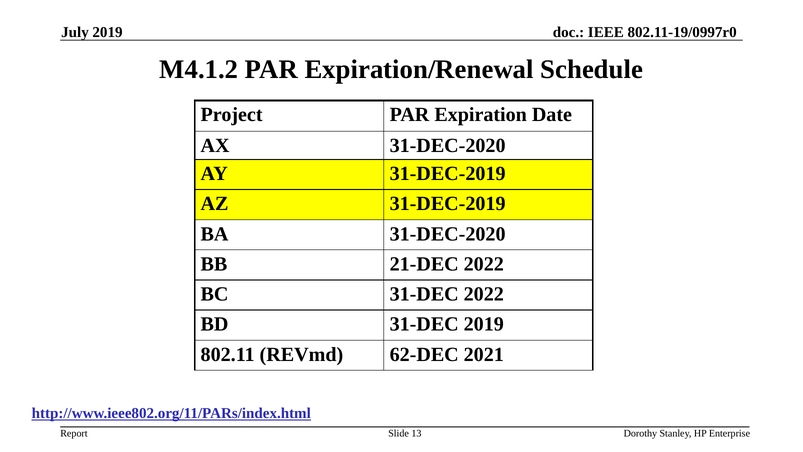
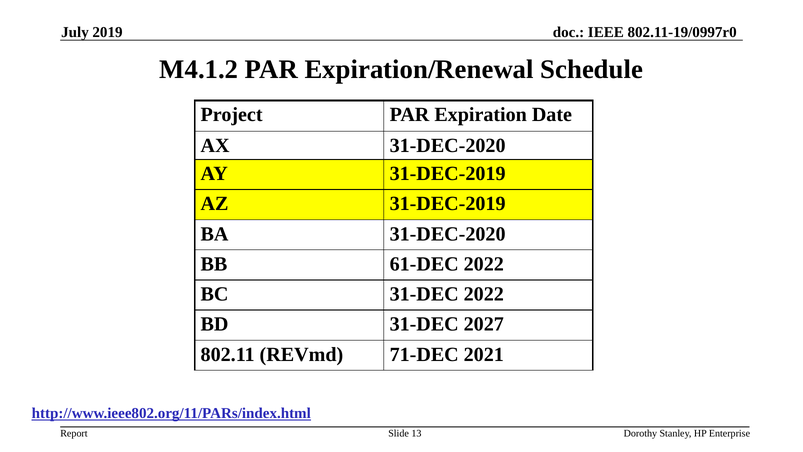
21-DEC: 21-DEC -> 61-DEC
31-DEC 2019: 2019 -> 2027
62-DEC: 62-DEC -> 71-DEC
